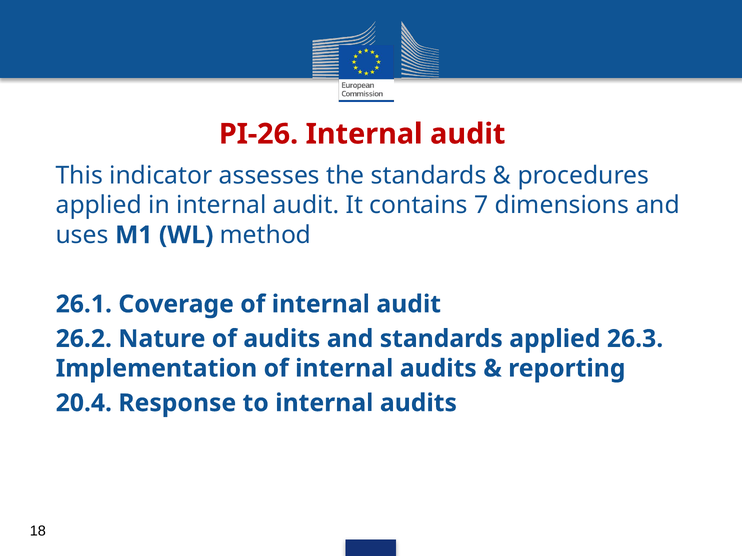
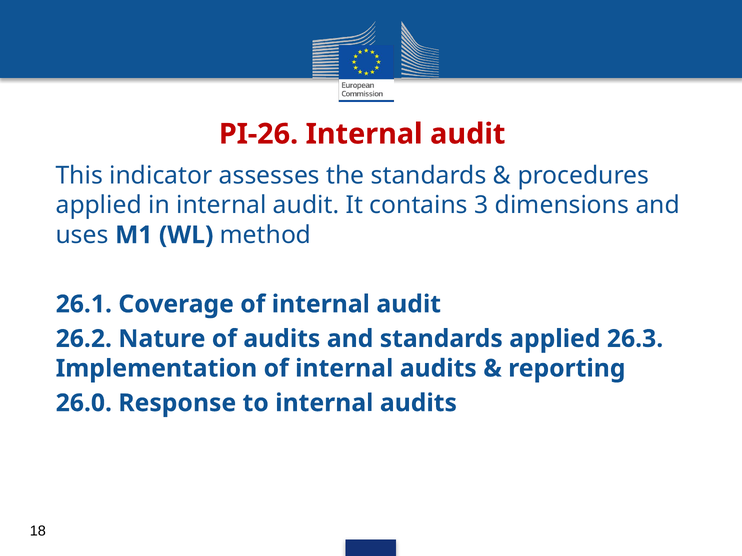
7: 7 -> 3
20.4: 20.4 -> 26.0
